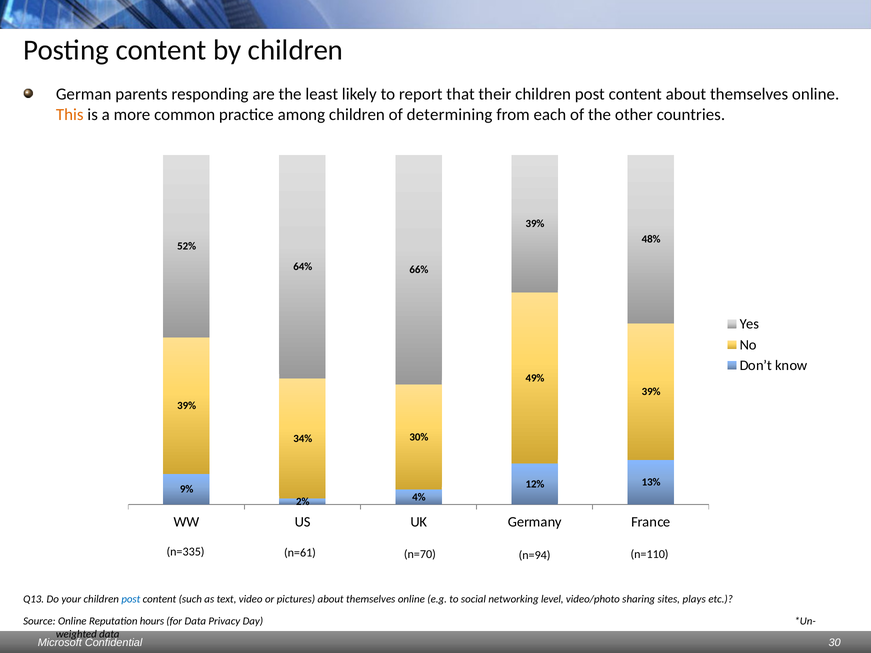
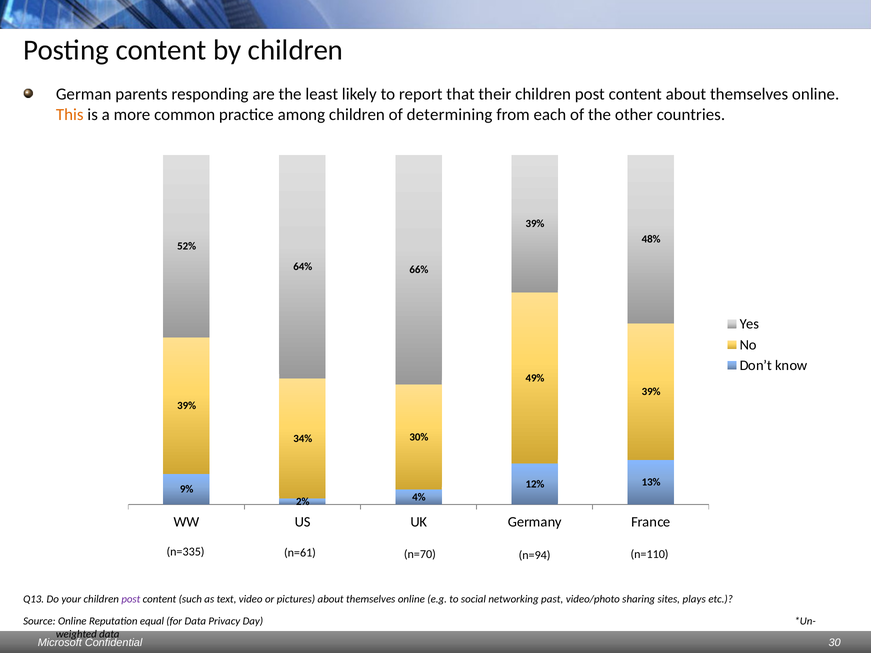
post at (131, 600) colour: blue -> purple
level: level -> past
hours: hours -> equal
